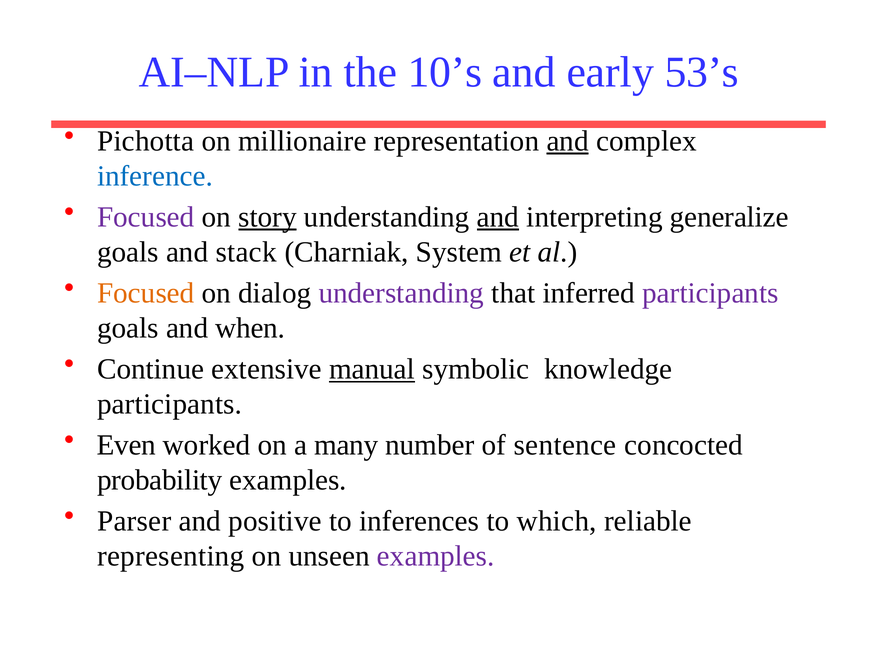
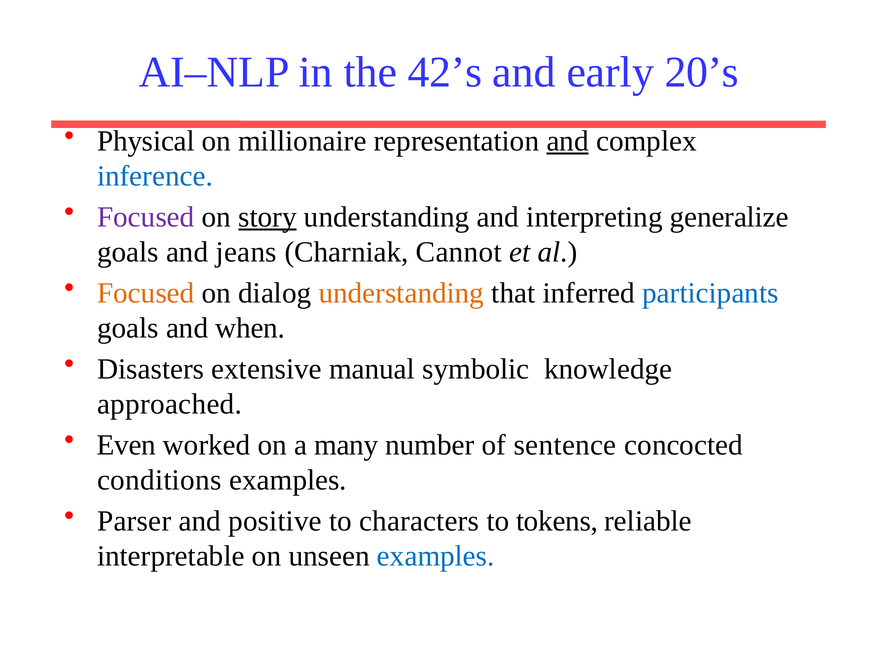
10’s: 10’s -> 42’s
53’s: 53’s -> 20’s
Pichotta: Pichotta -> Physical
and at (498, 217) underline: present -> none
stack: stack -> jeans
System: System -> Cannot
understanding at (401, 293) colour: purple -> orange
participants at (710, 293) colour: purple -> blue
Continue: Continue -> Disasters
manual underline: present -> none
participants at (170, 404): participants -> approached
probability: probability -> conditions
inferences: inferences -> characters
which: which -> tokens
representing: representing -> interpretable
examples at (436, 556) colour: purple -> blue
